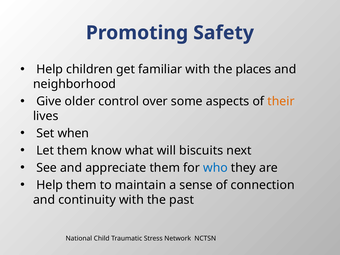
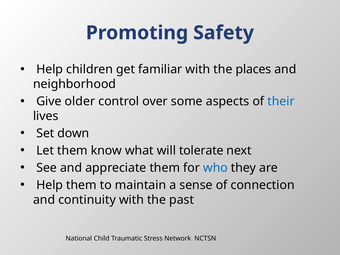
their colour: orange -> blue
when: when -> down
biscuits: biscuits -> tolerate
